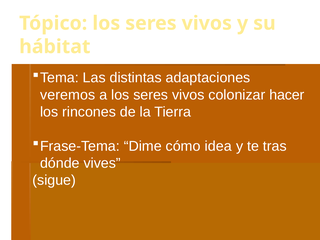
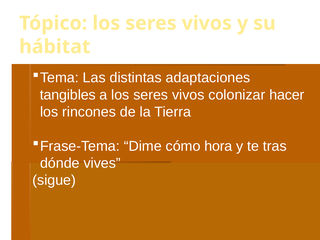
veremos: veremos -> tangibles
idea: idea -> hora
